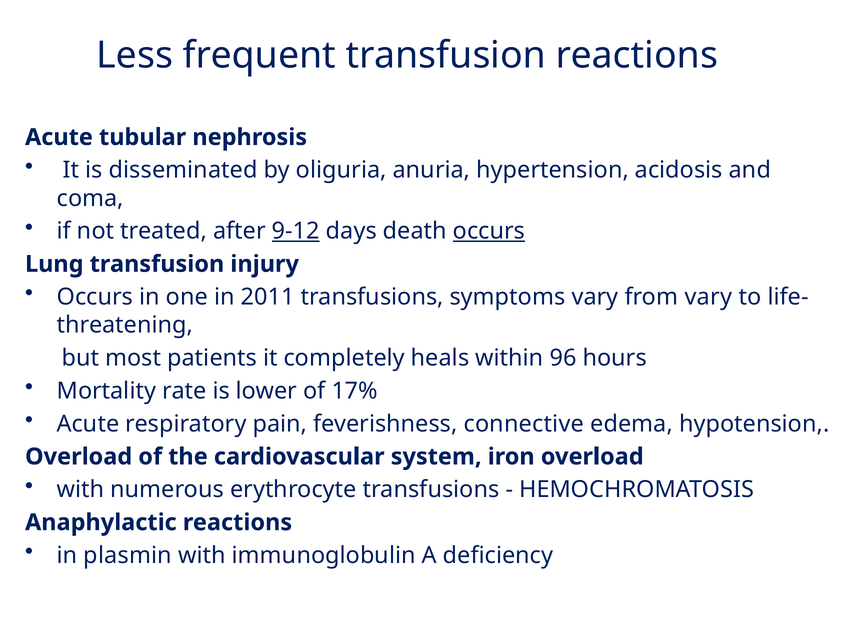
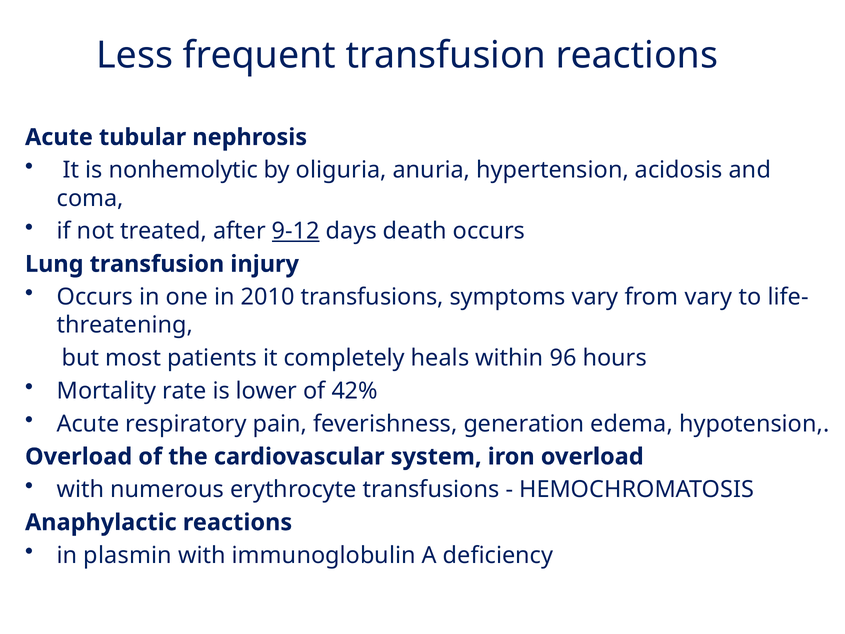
disseminated: disseminated -> nonhemolytic
occurs at (489, 231) underline: present -> none
2011: 2011 -> 2010
17%: 17% -> 42%
connective: connective -> generation
